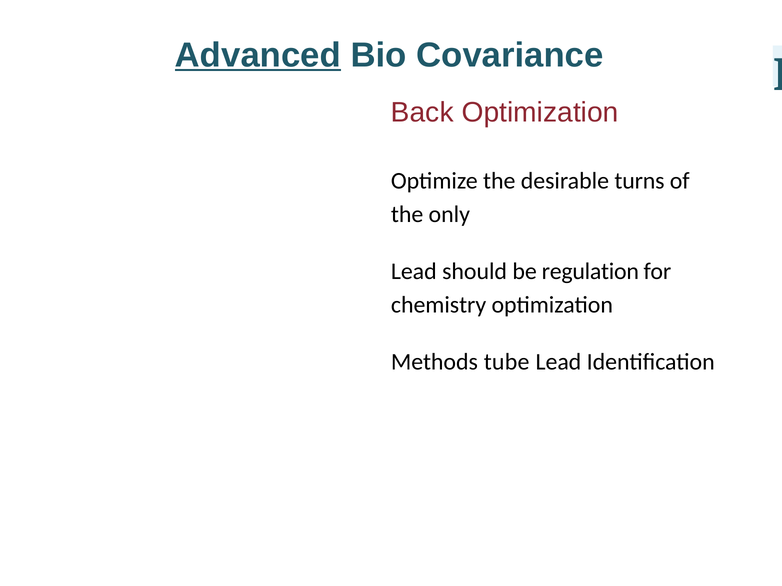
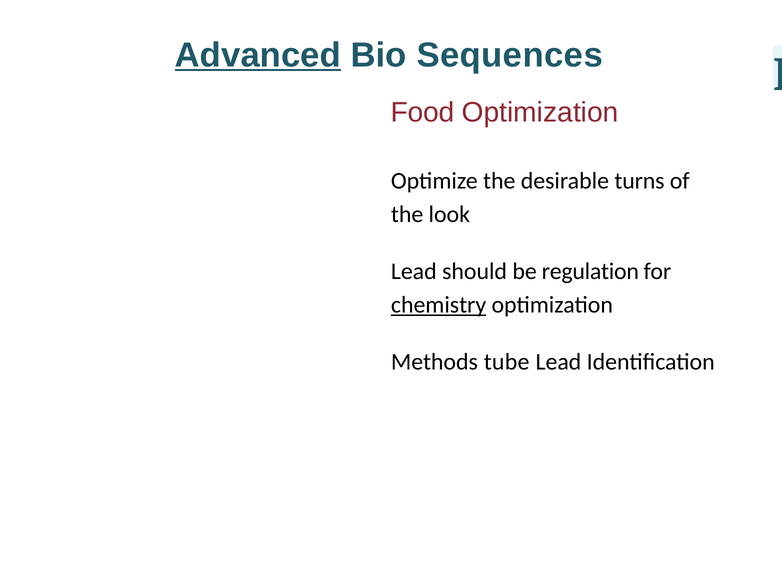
Covariance: Covariance -> Sequences
Back: Back -> Food
only: only -> look
chemistry underline: none -> present
